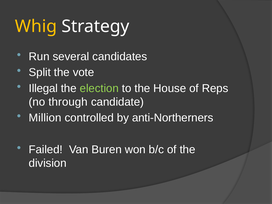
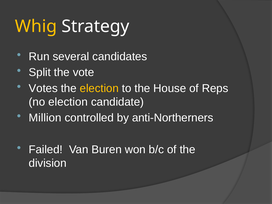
Illegal: Illegal -> Votes
election at (99, 88) colour: light green -> yellow
no through: through -> election
